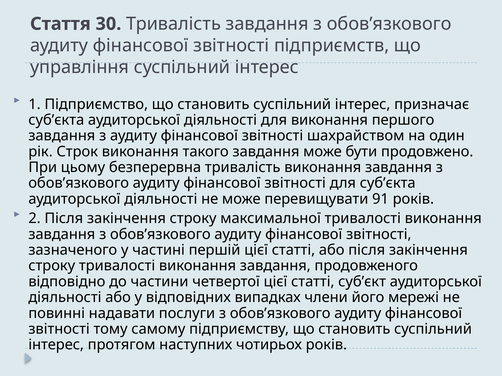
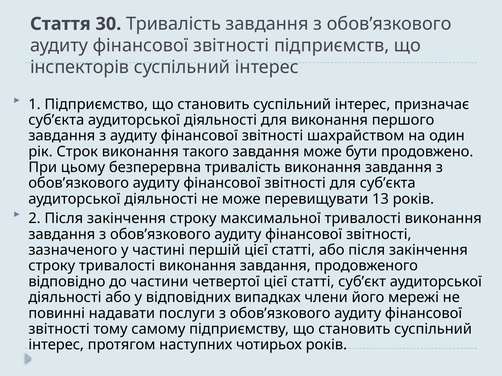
управління: управління -> інспекторів
91: 91 -> 13
